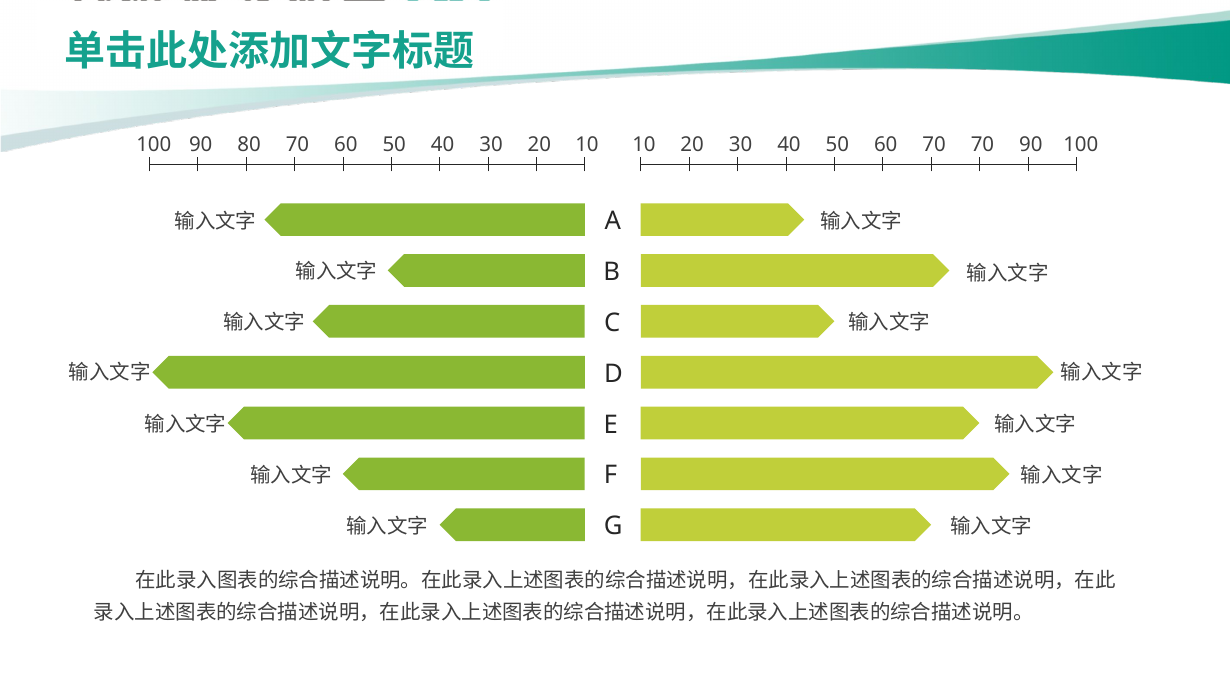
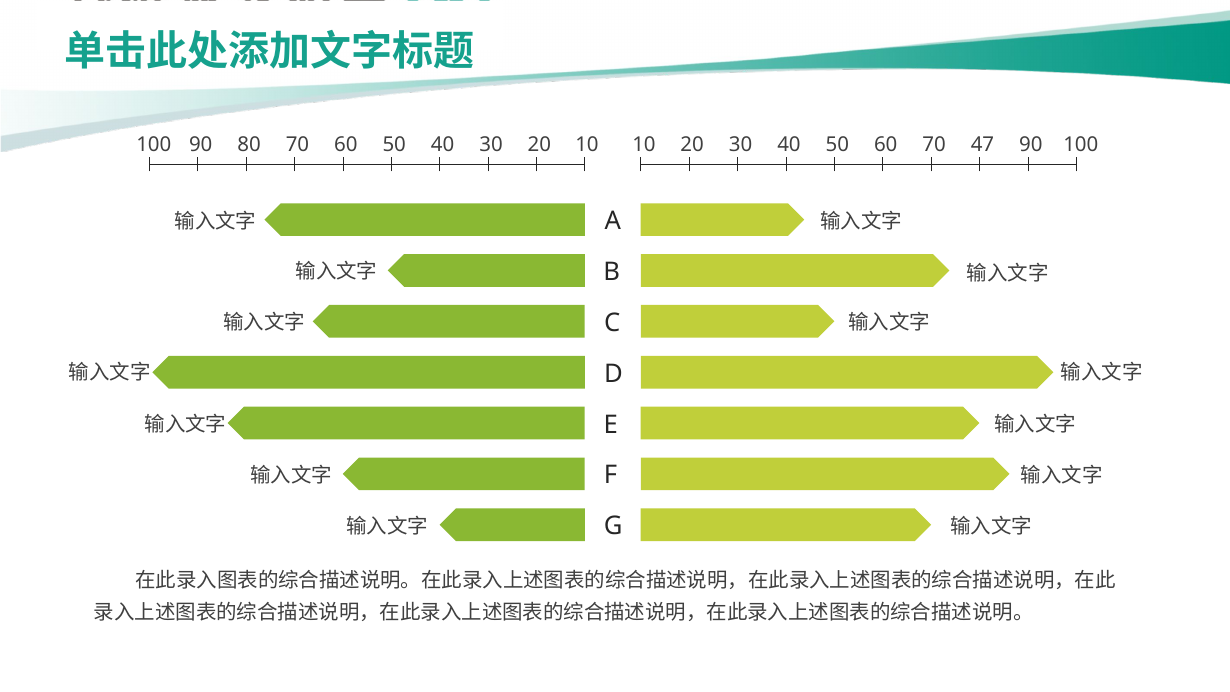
70 70: 70 -> 47
